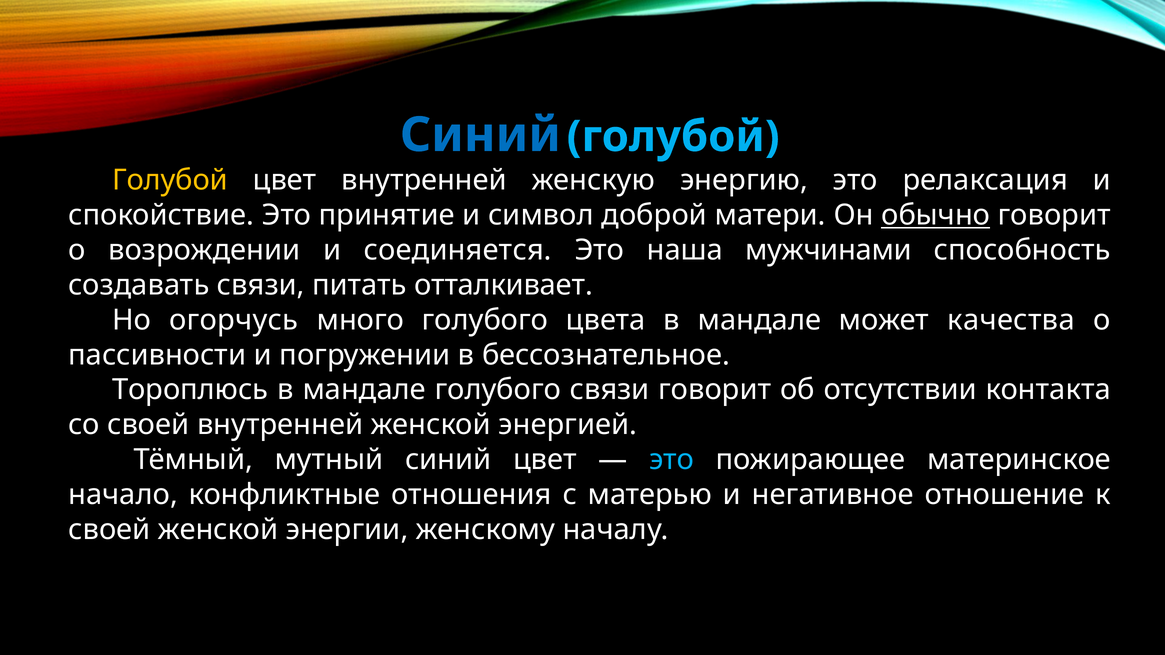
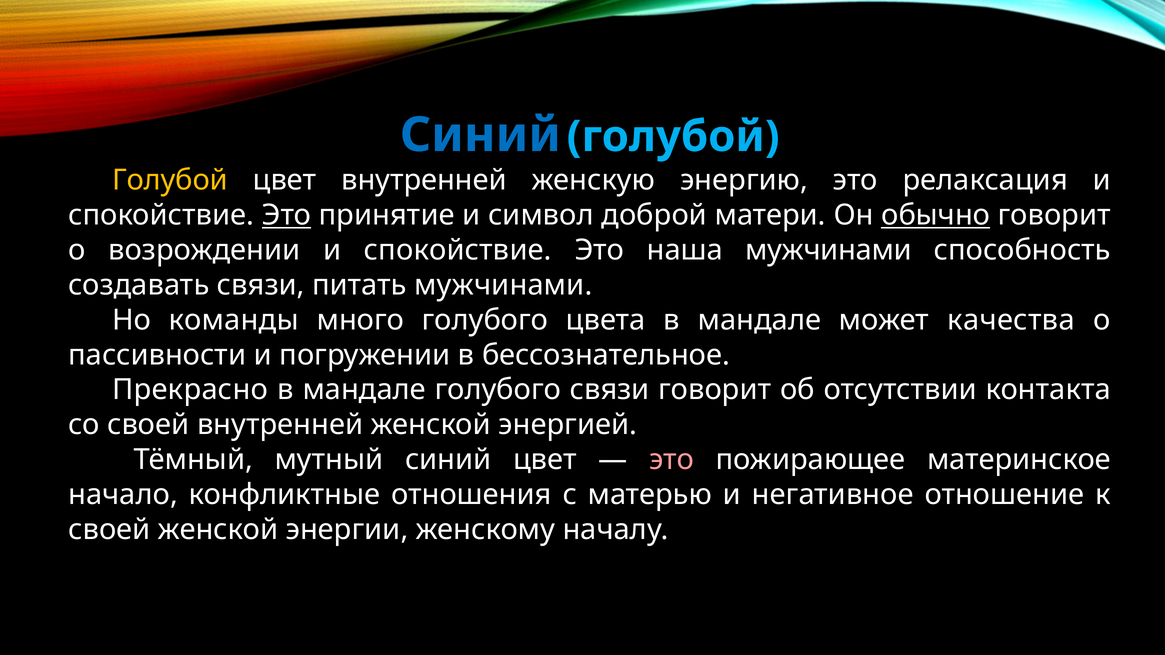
Это at (287, 215) underline: none -> present
возрождении и соединяется: соединяется -> спокойствие
питать отталкивает: отталкивает -> мужчинами
огорчусь: огорчусь -> команды
Тороплюсь: Тороплюсь -> Прекрасно
это at (672, 460) colour: light blue -> pink
